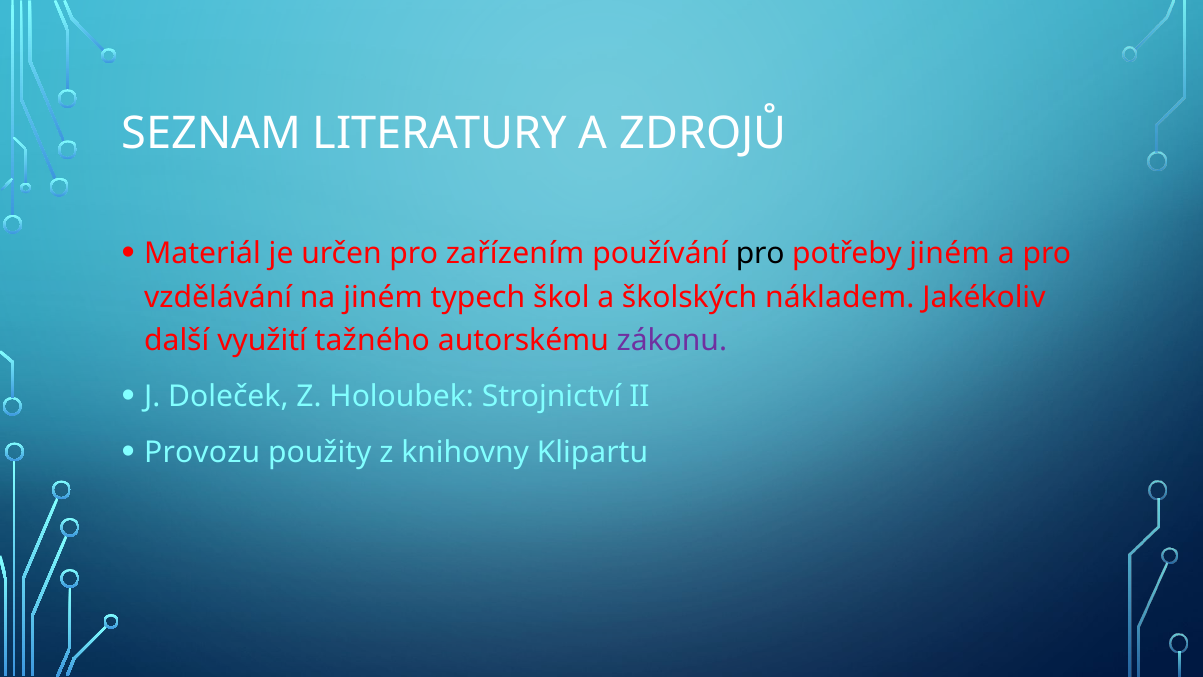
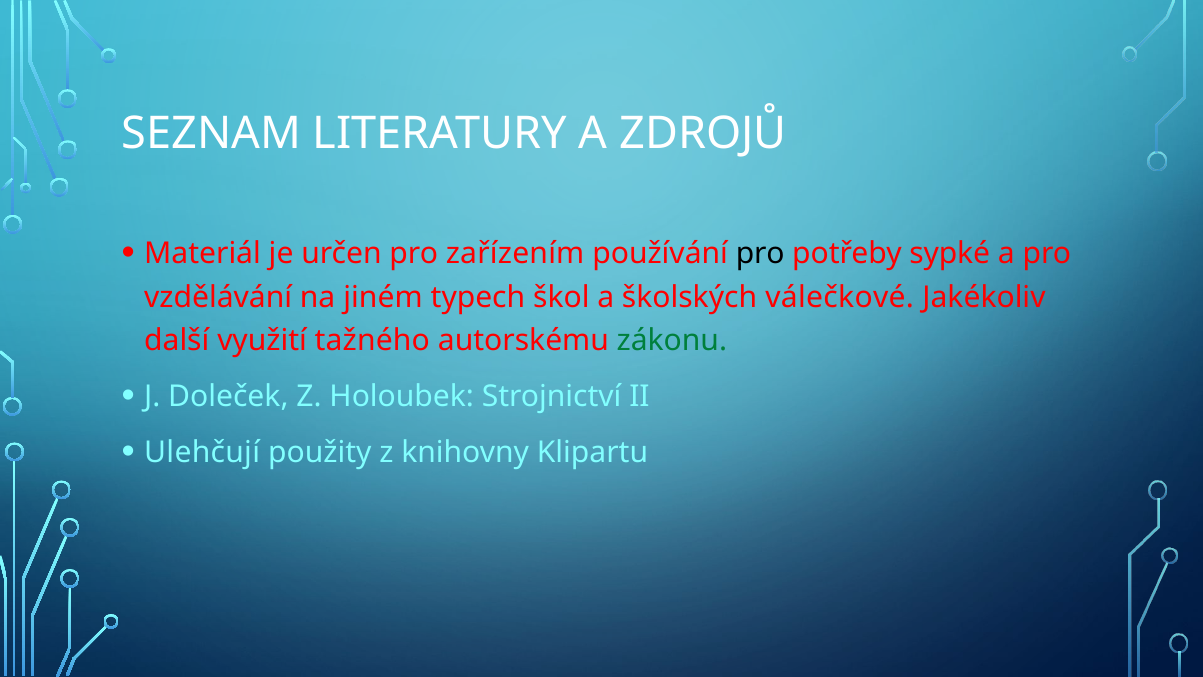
potřeby jiném: jiném -> sypké
nákladem: nákladem -> válečkové
zákonu colour: purple -> green
Provozu: Provozu -> Ulehčují
